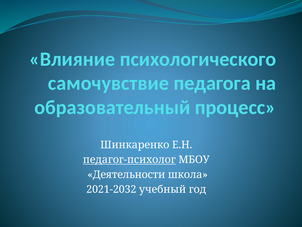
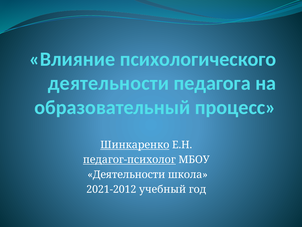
самочувствие at (108, 83): самочувствие -> деятельности
Шинкаренко underline: none -> present
2021-2032: 2021-2032 -> 2021-2012
